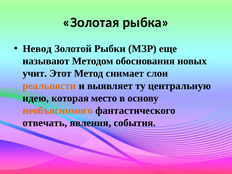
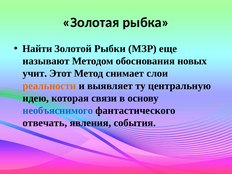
Невод: Невод -> Найти
место: место -> связи
необъяснимого colour: orange -> blue
